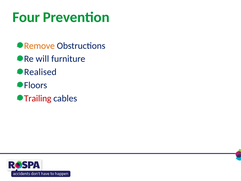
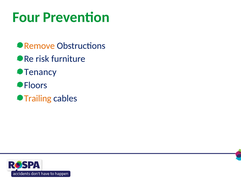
will: will -> risk
Realised: Realised -> Tenancy
Trailing colour: red -> orange
